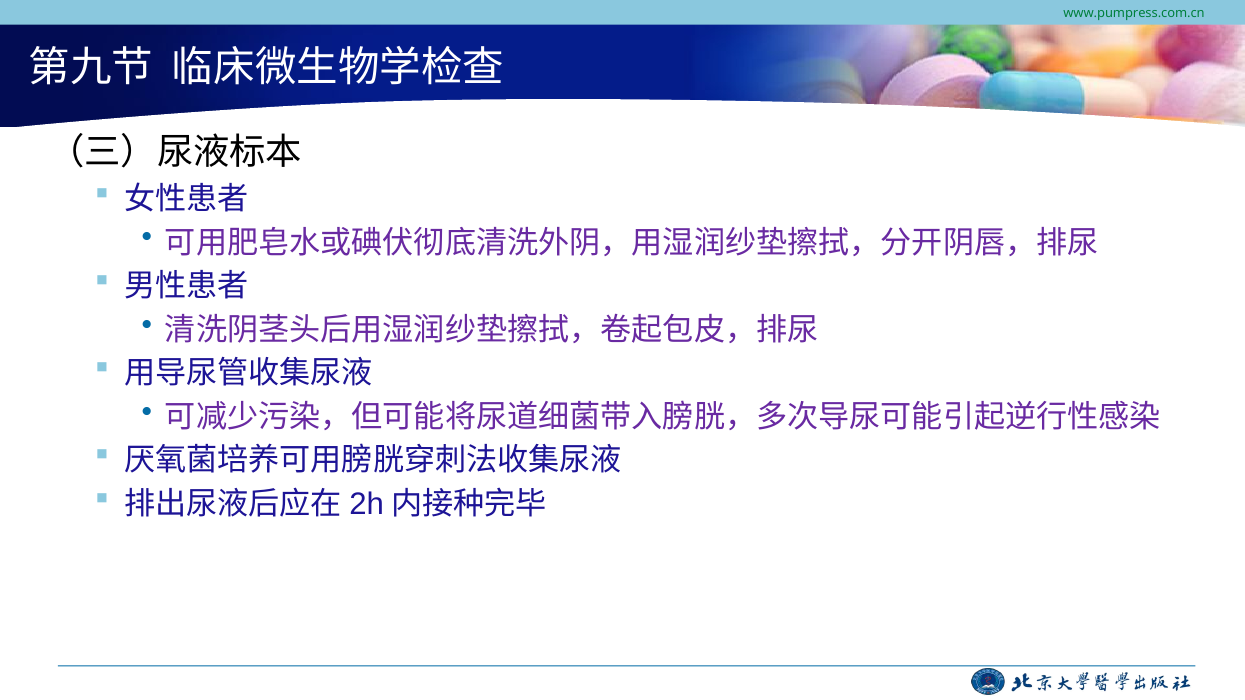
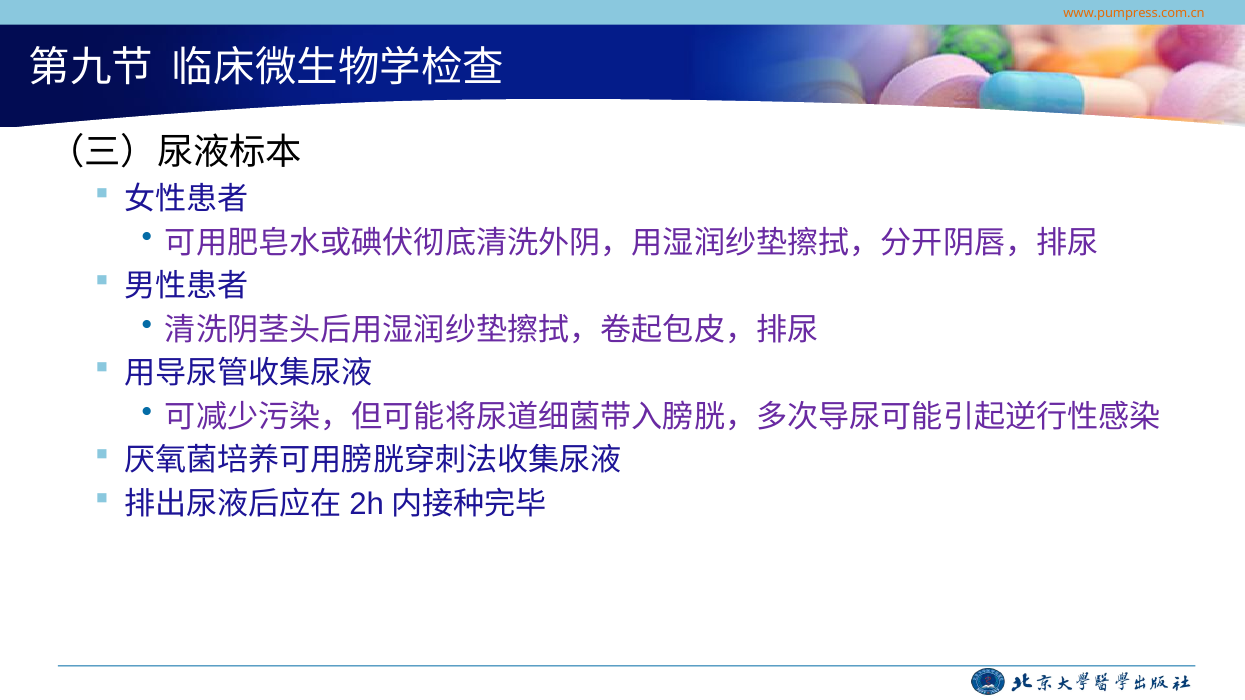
www.pumpress.com.cn colour: green -> orange
